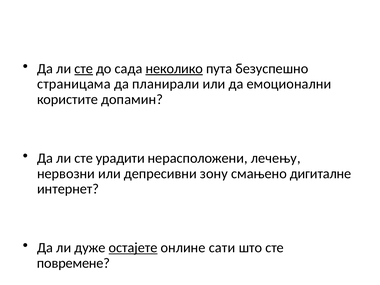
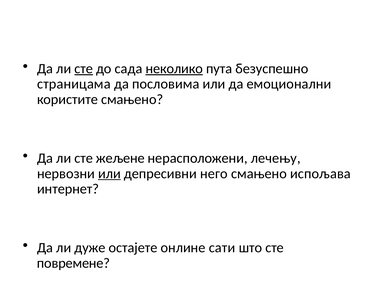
планирали: планирали -> пословима
користите допамин: допамин -> смањено
урадити: урадити -> жељене
или at (109, 174) underline: none -> present
зону: зону -> него
дигиталне: дигиталне -> испољава
остајете underline: present -> none
